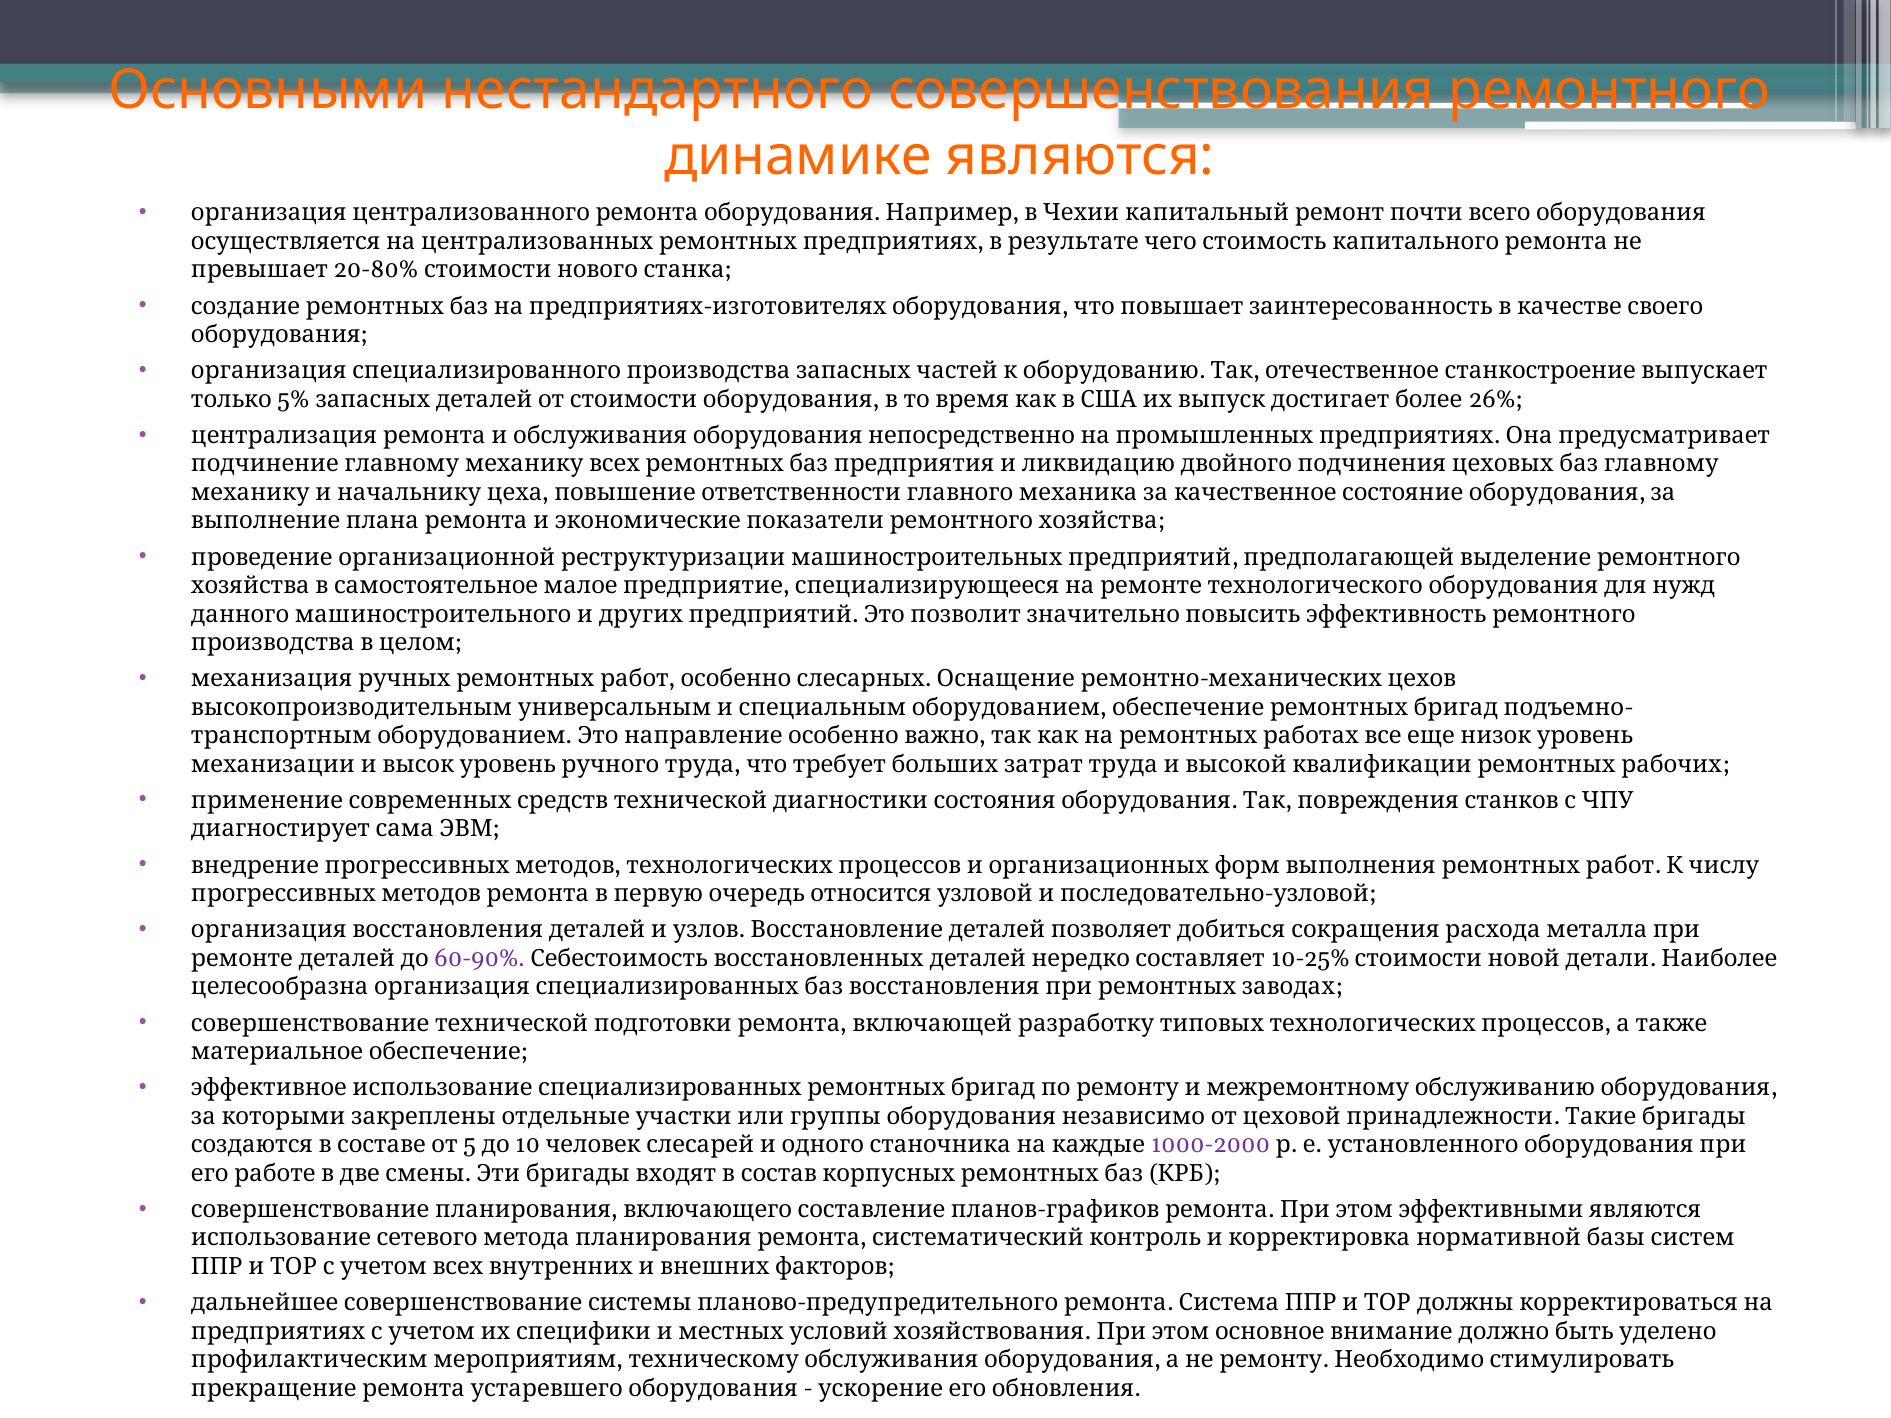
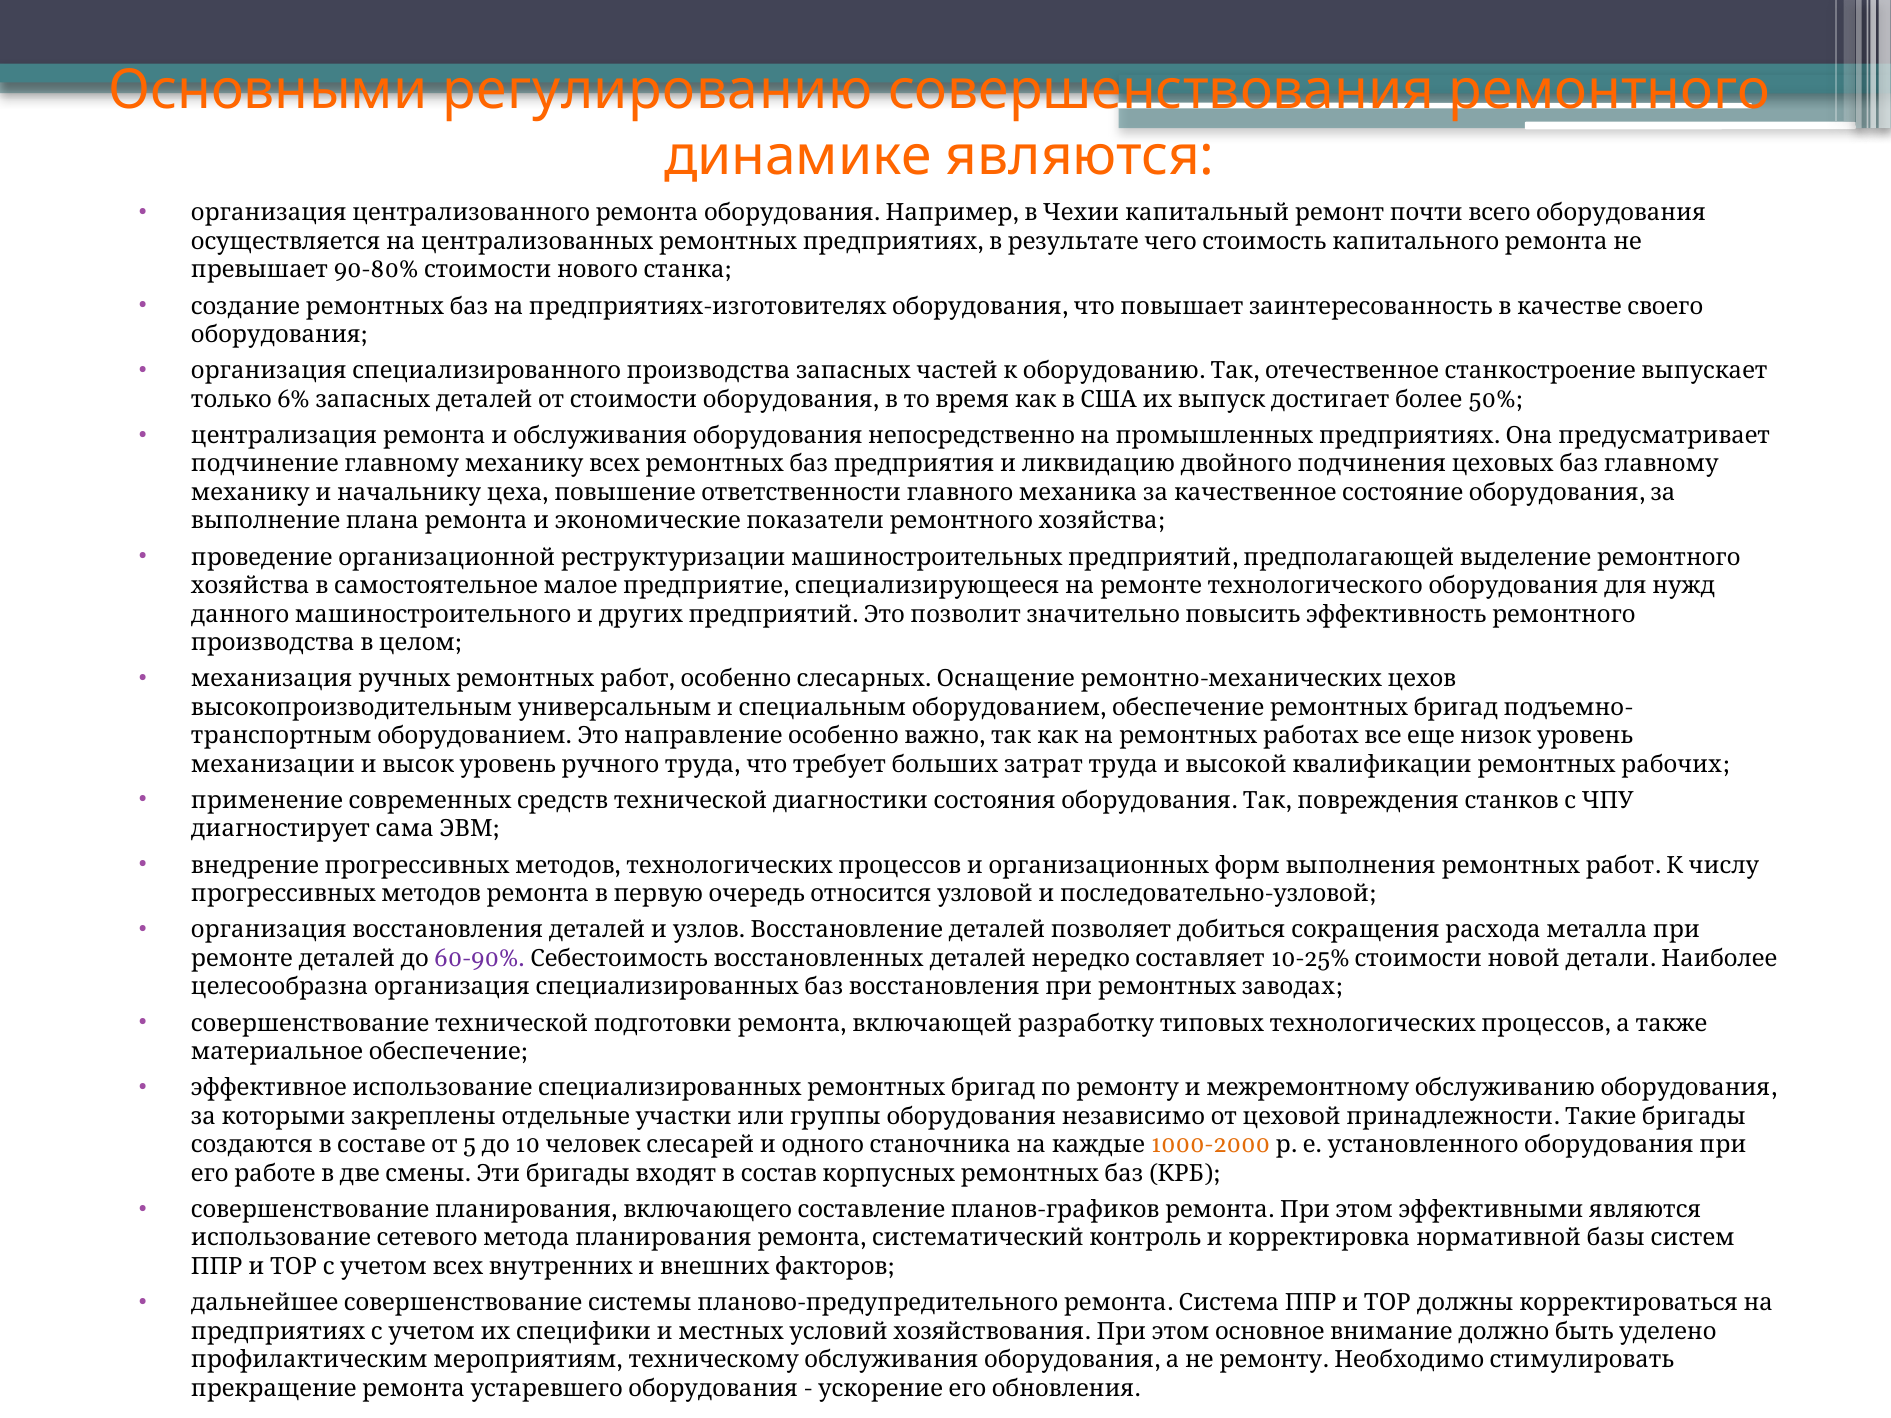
нестандартного: нестандартного -> регулированию
20-80%: 20-80% -> 90-80%
5%: 5% -> 6%
26%: 26% -> 50%
1000-2000 colour: purple -> orange
